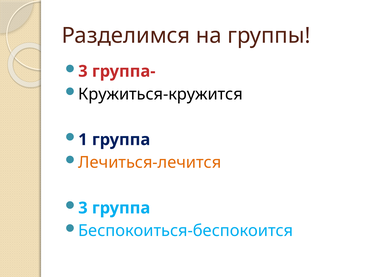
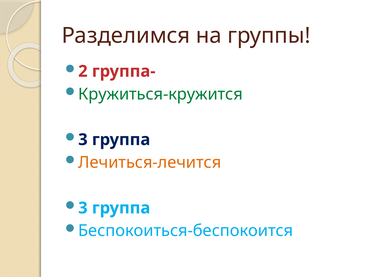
3 at (83, 71): 3 -> 2
Кружиться-кружится colour: black -> green
1 at (83, 140): 1 -> 3
